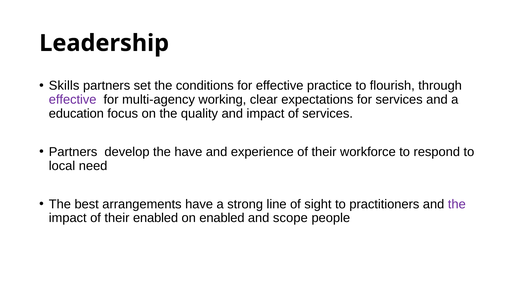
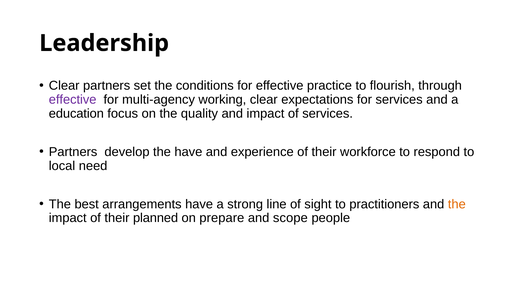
Skills at (64, 86): Skills -> Clear
the at (457, 204) colour: purple -> orange
their enabled: enabled -> planned
on enabled: enabled -> prepare
